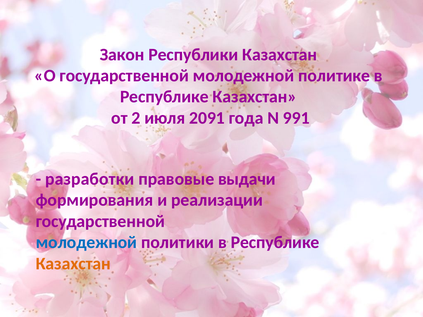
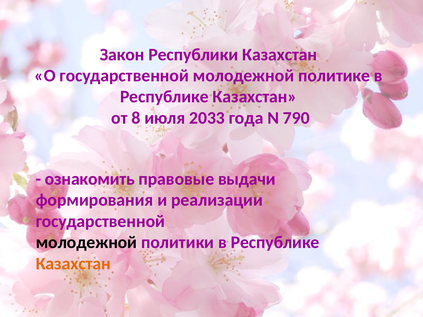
2: 2 -> 8
2091: 2091 -> 2033
991: 991 -> 790
разработки: разработки -> ознакомить
молодежной at (86, 243) colour: blue -> black
